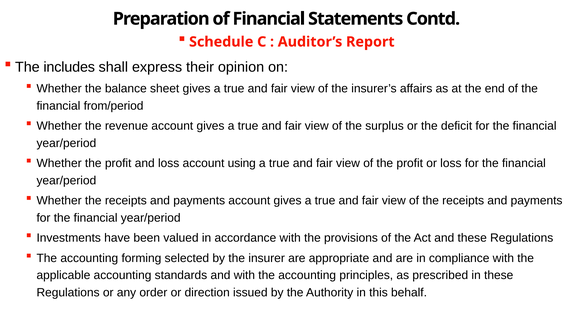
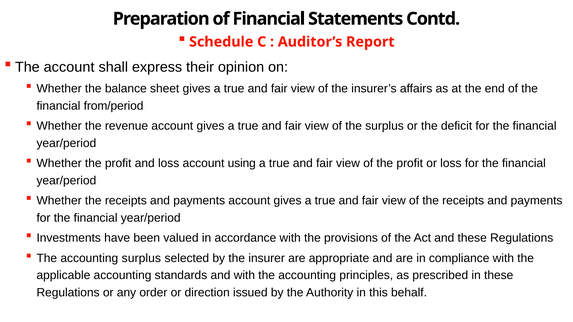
The includes: includes -> account
accounting forming: forming -> surplus
